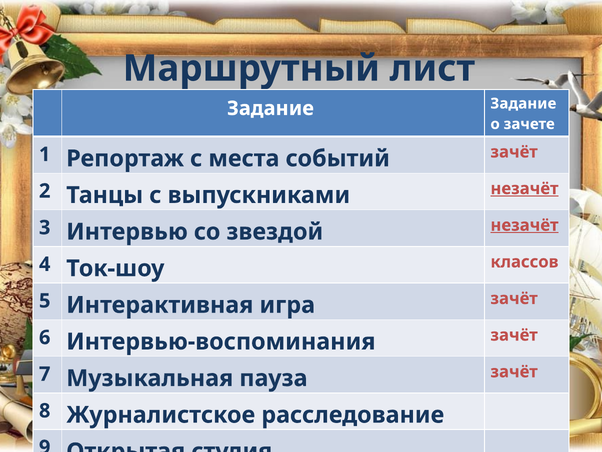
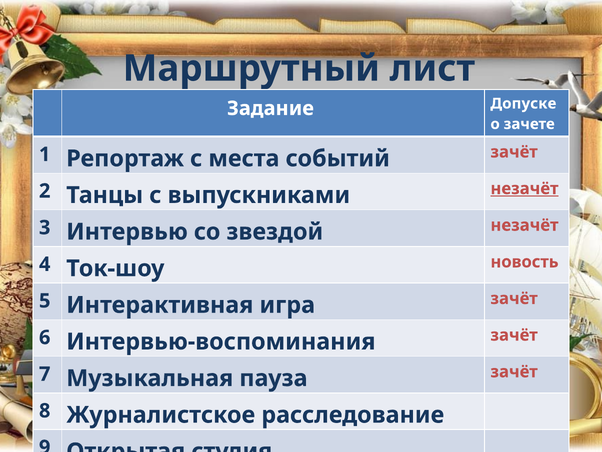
Задание Задание: Задание -> Допуске
незачёт at (524, 225) underline: present -> none
классов: классов -> новость
